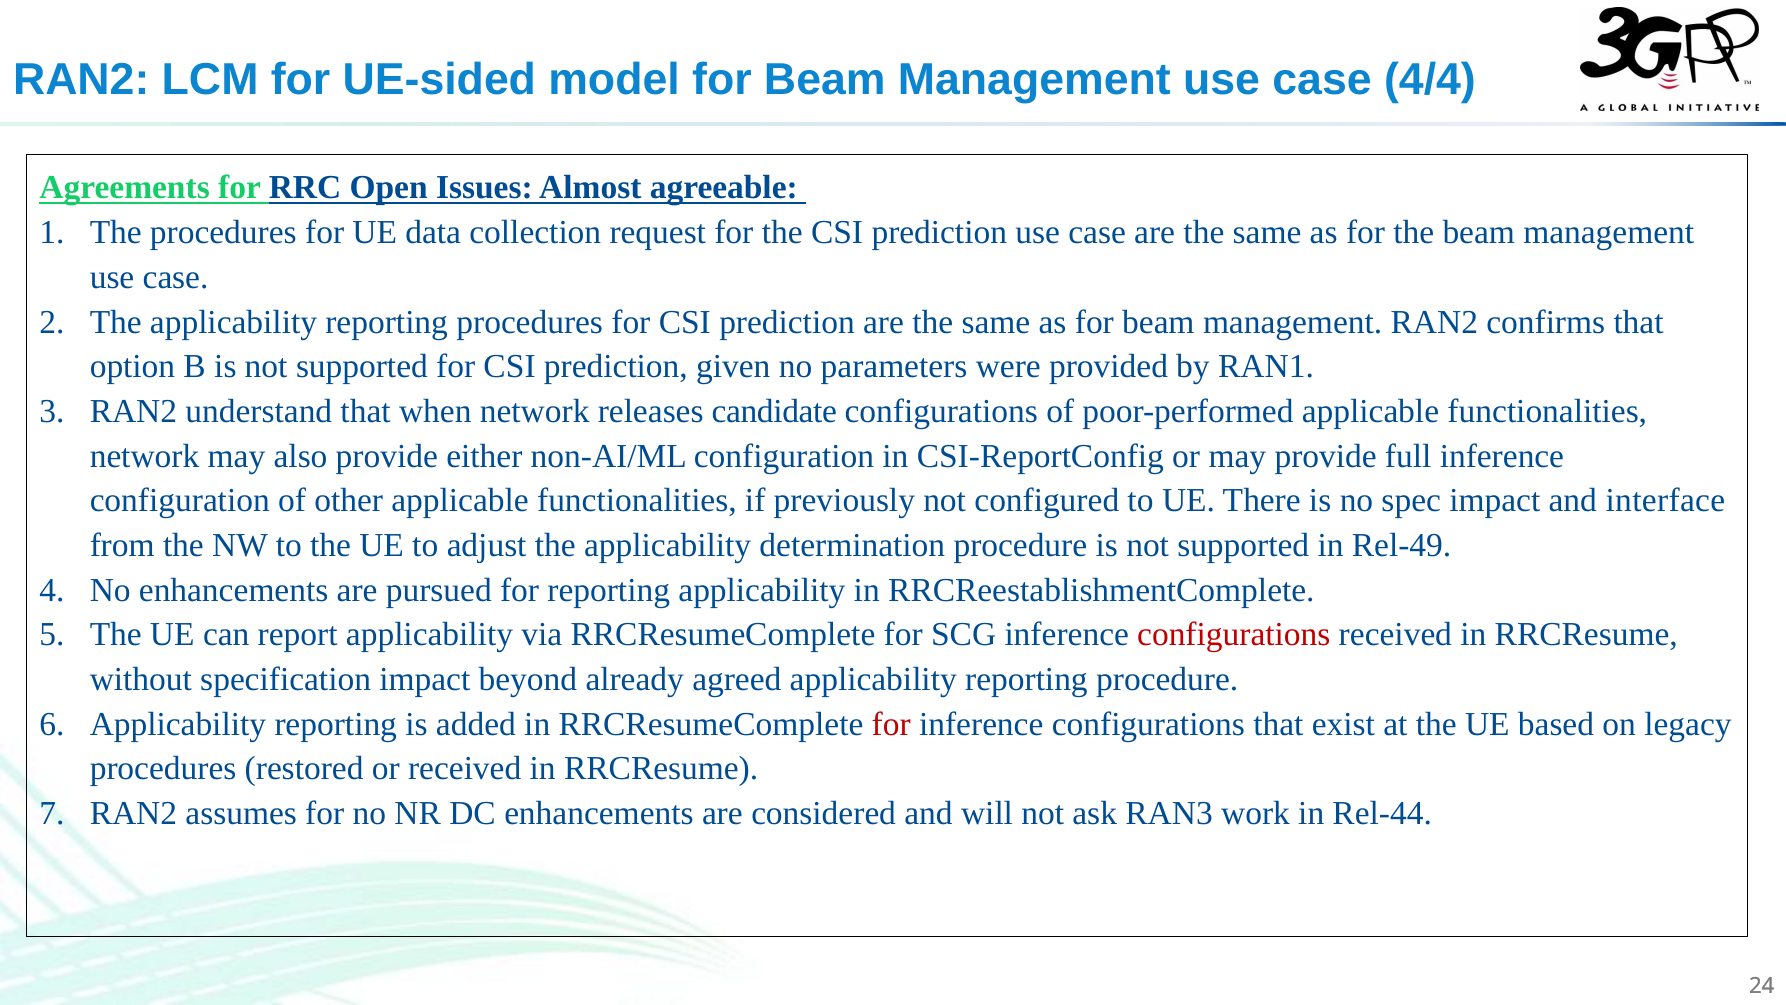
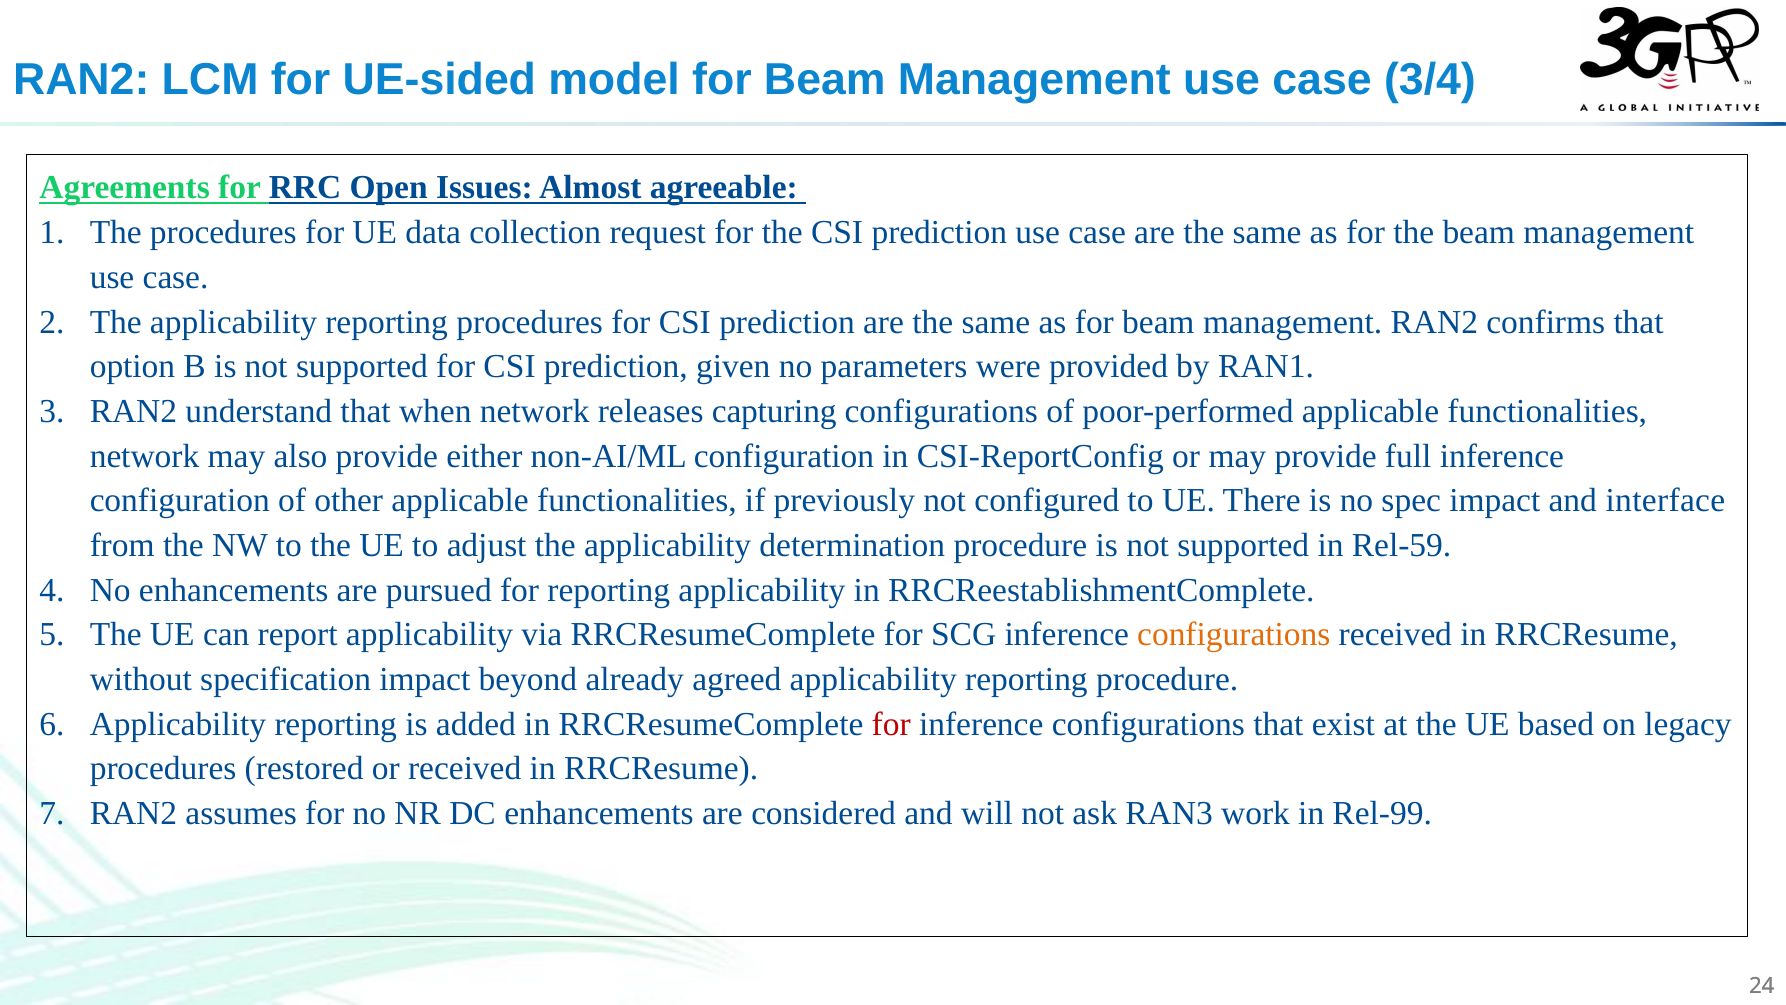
4/4: 4/4 -> 3/4
candidate: candidate -> capturing
Rel-49: Rel-49 -> Rel-59
configurations at (1234, 635) colour: red -> orange
Rel-44: Rel-44 -> Rel-99
